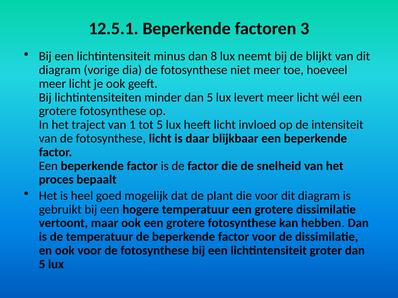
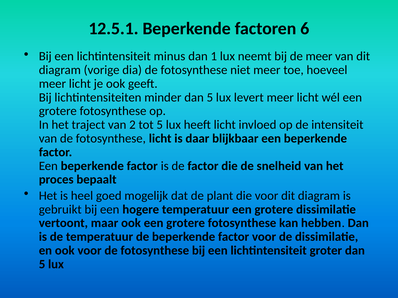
3: 3 -> 6
8: 8 -> 1
de blijkt: blijkt -> meer
1: 1 -> 2
